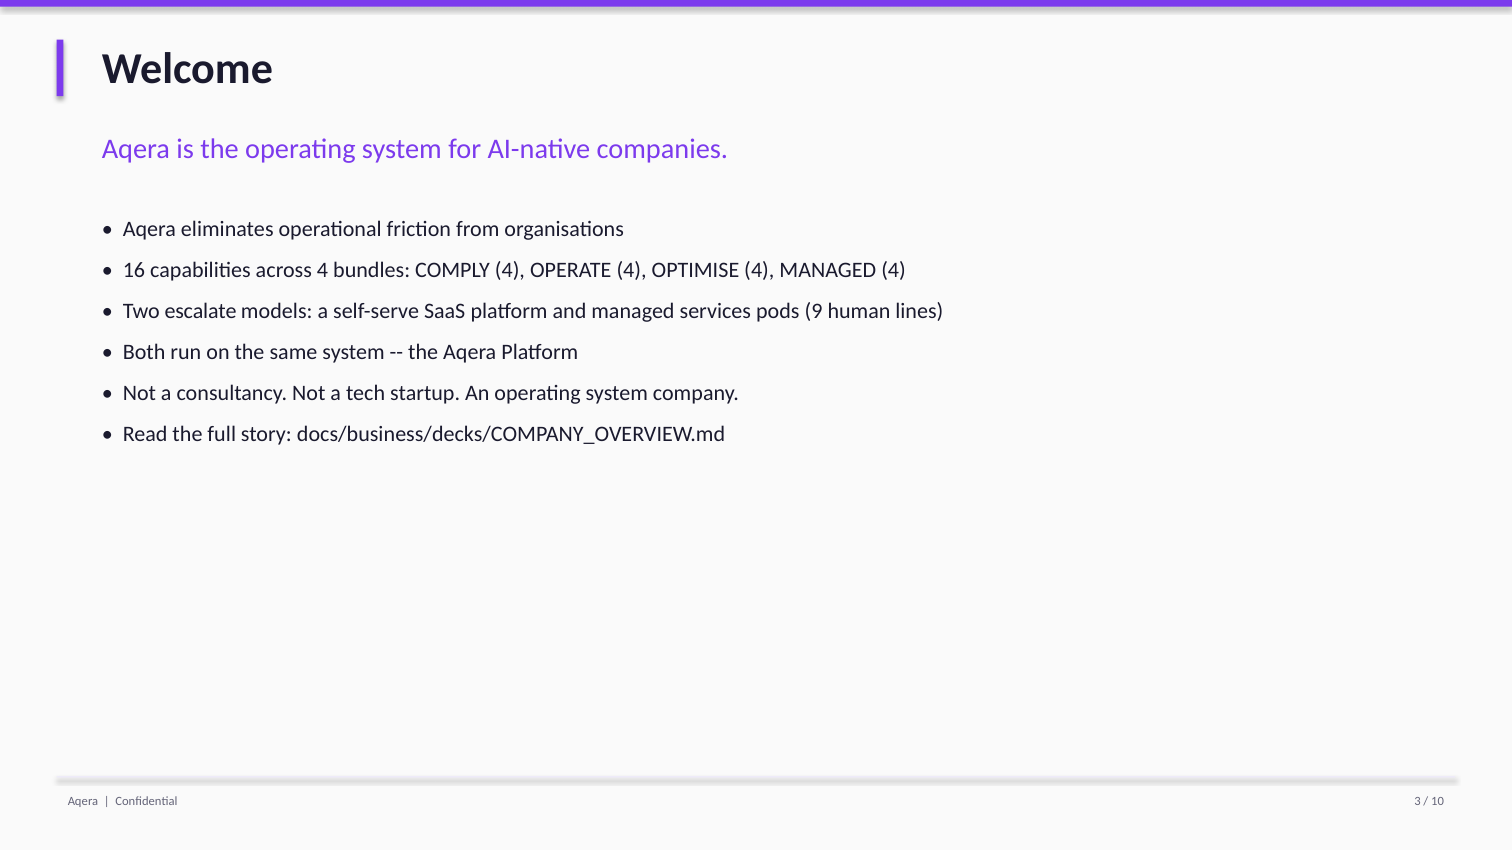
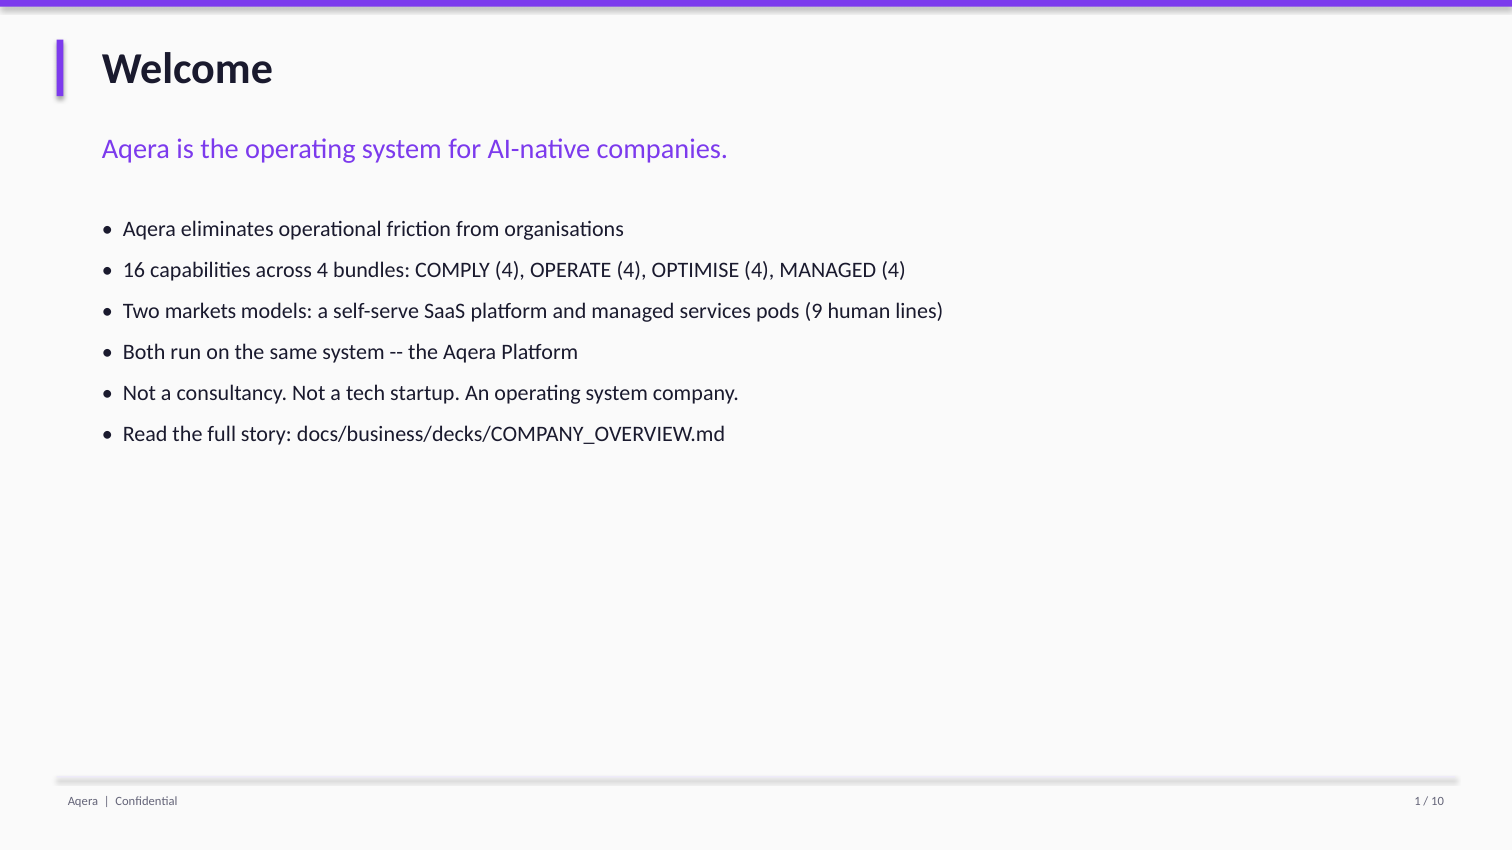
escalate: escalate -> markets
3: 3 -> 1
